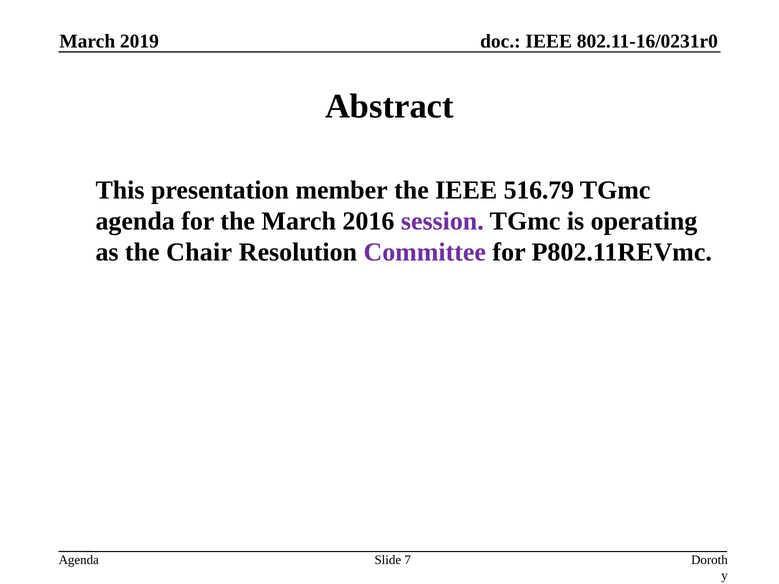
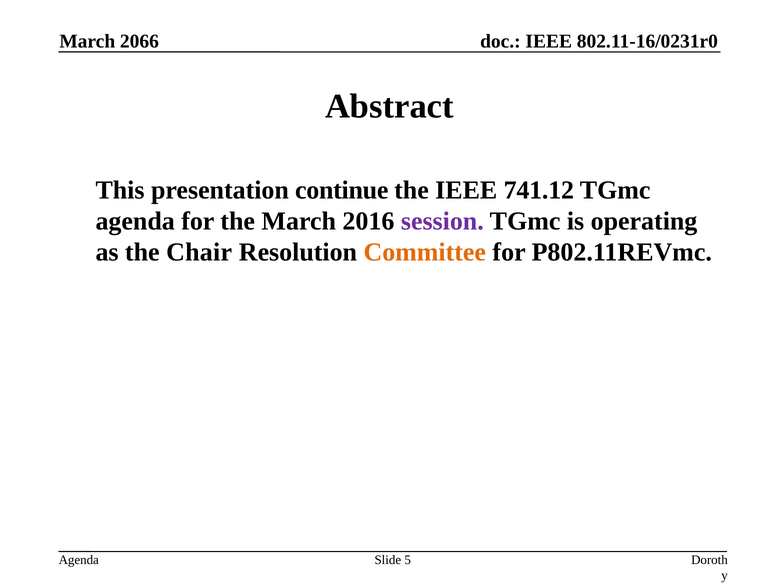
2019: 2019 -> 2066
member: member -> continue
516.79: 516.79 -> 741.12
Committee colour: purple -> orange
7: 7 -> 5
